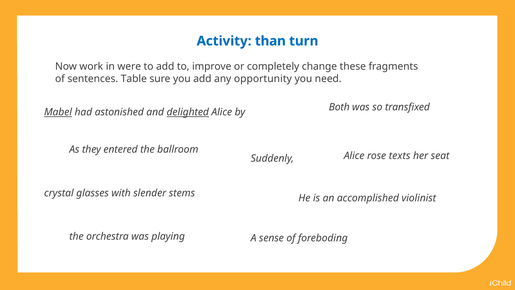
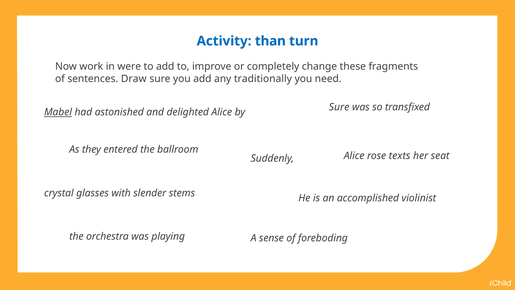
Table: Table -> Draw
opportunity: opportunity -> traditionally
Both at (339, 107): Both -> Sure
delighted underline: present -> none
